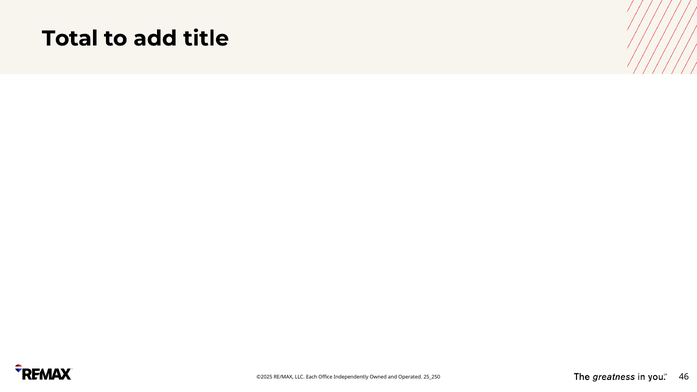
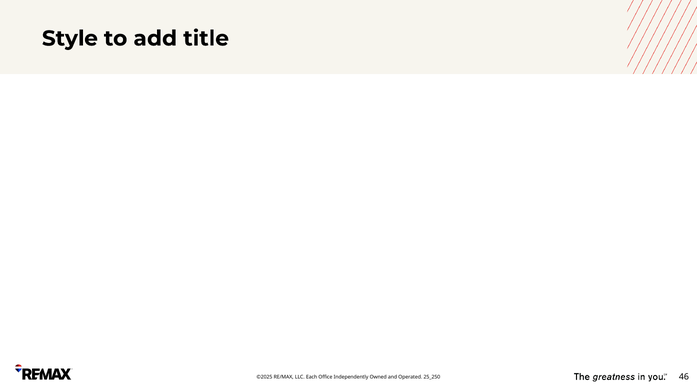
Total: Total -> Style
